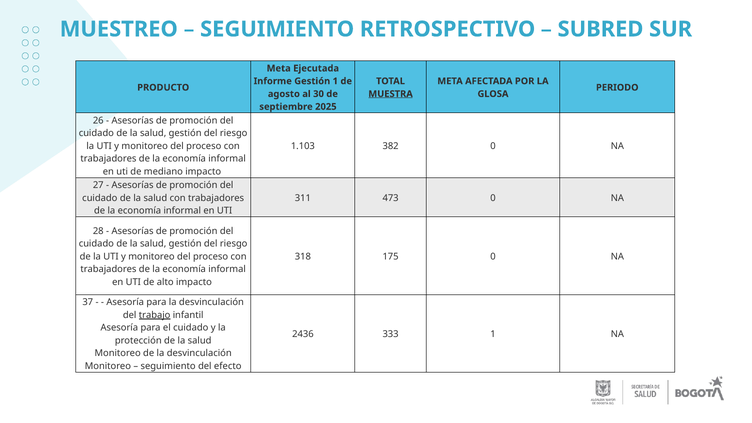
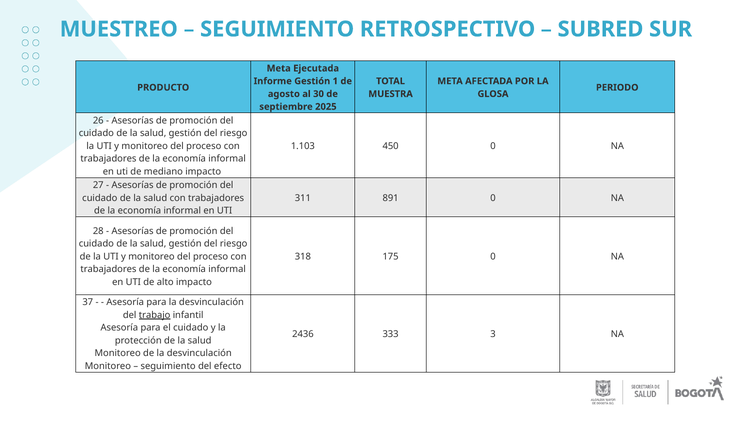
MUESTRA underline: present -> none
382: 382 -> 450
473: 473 -> 891
333 1: 1 -> 3
